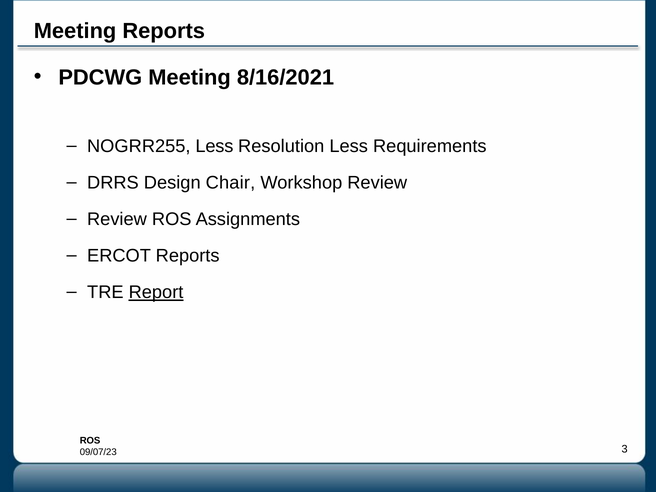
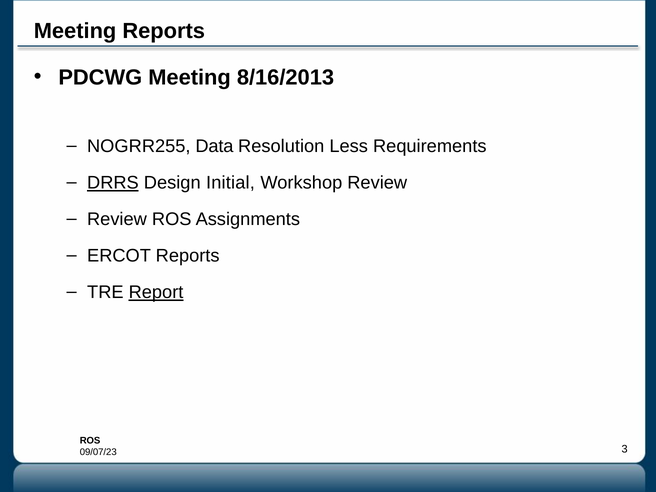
8/16/2021: 8/16/2021 -> 8/16/2013
NOGRR255 Less: Less -> Data
DRRS underline: none -> present
Chair: Chair -> Initial
